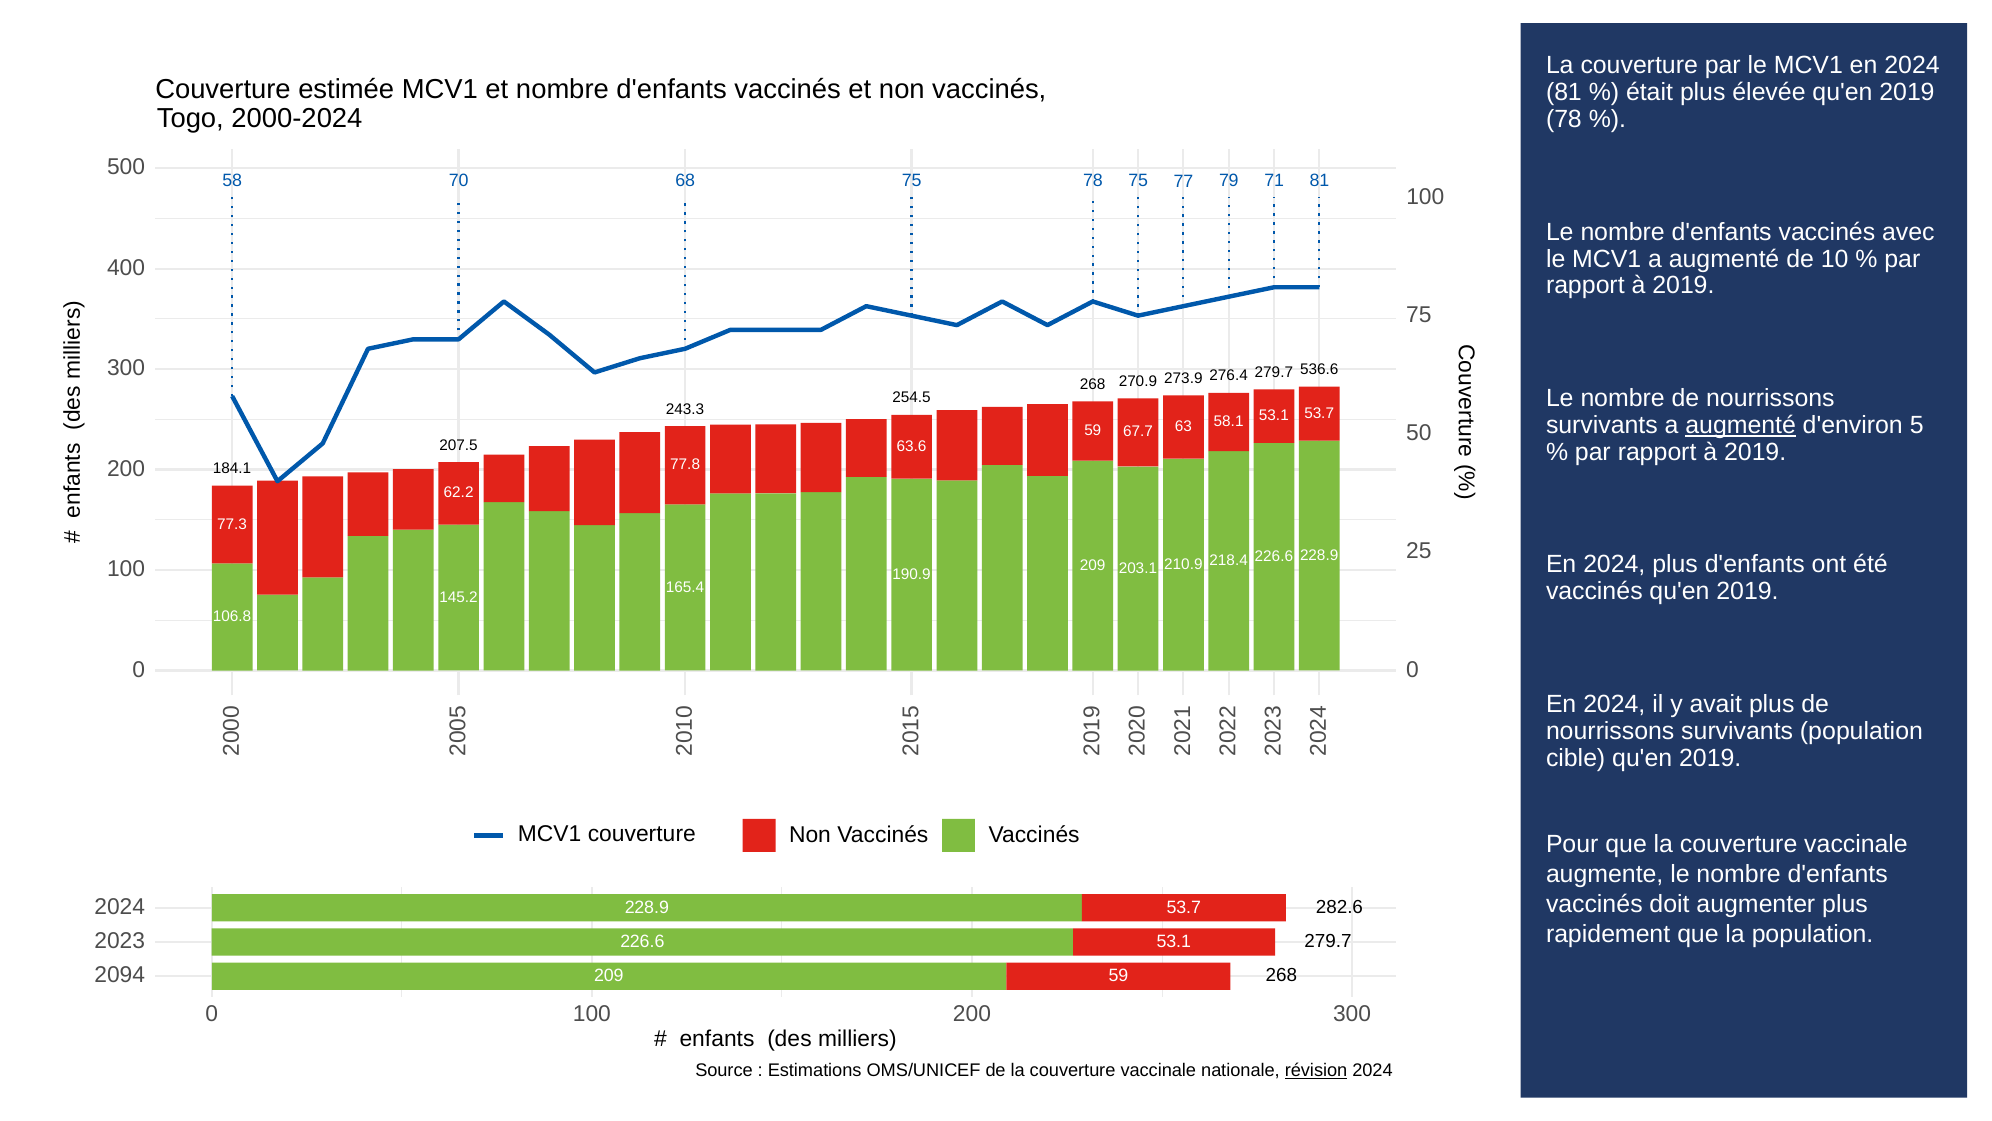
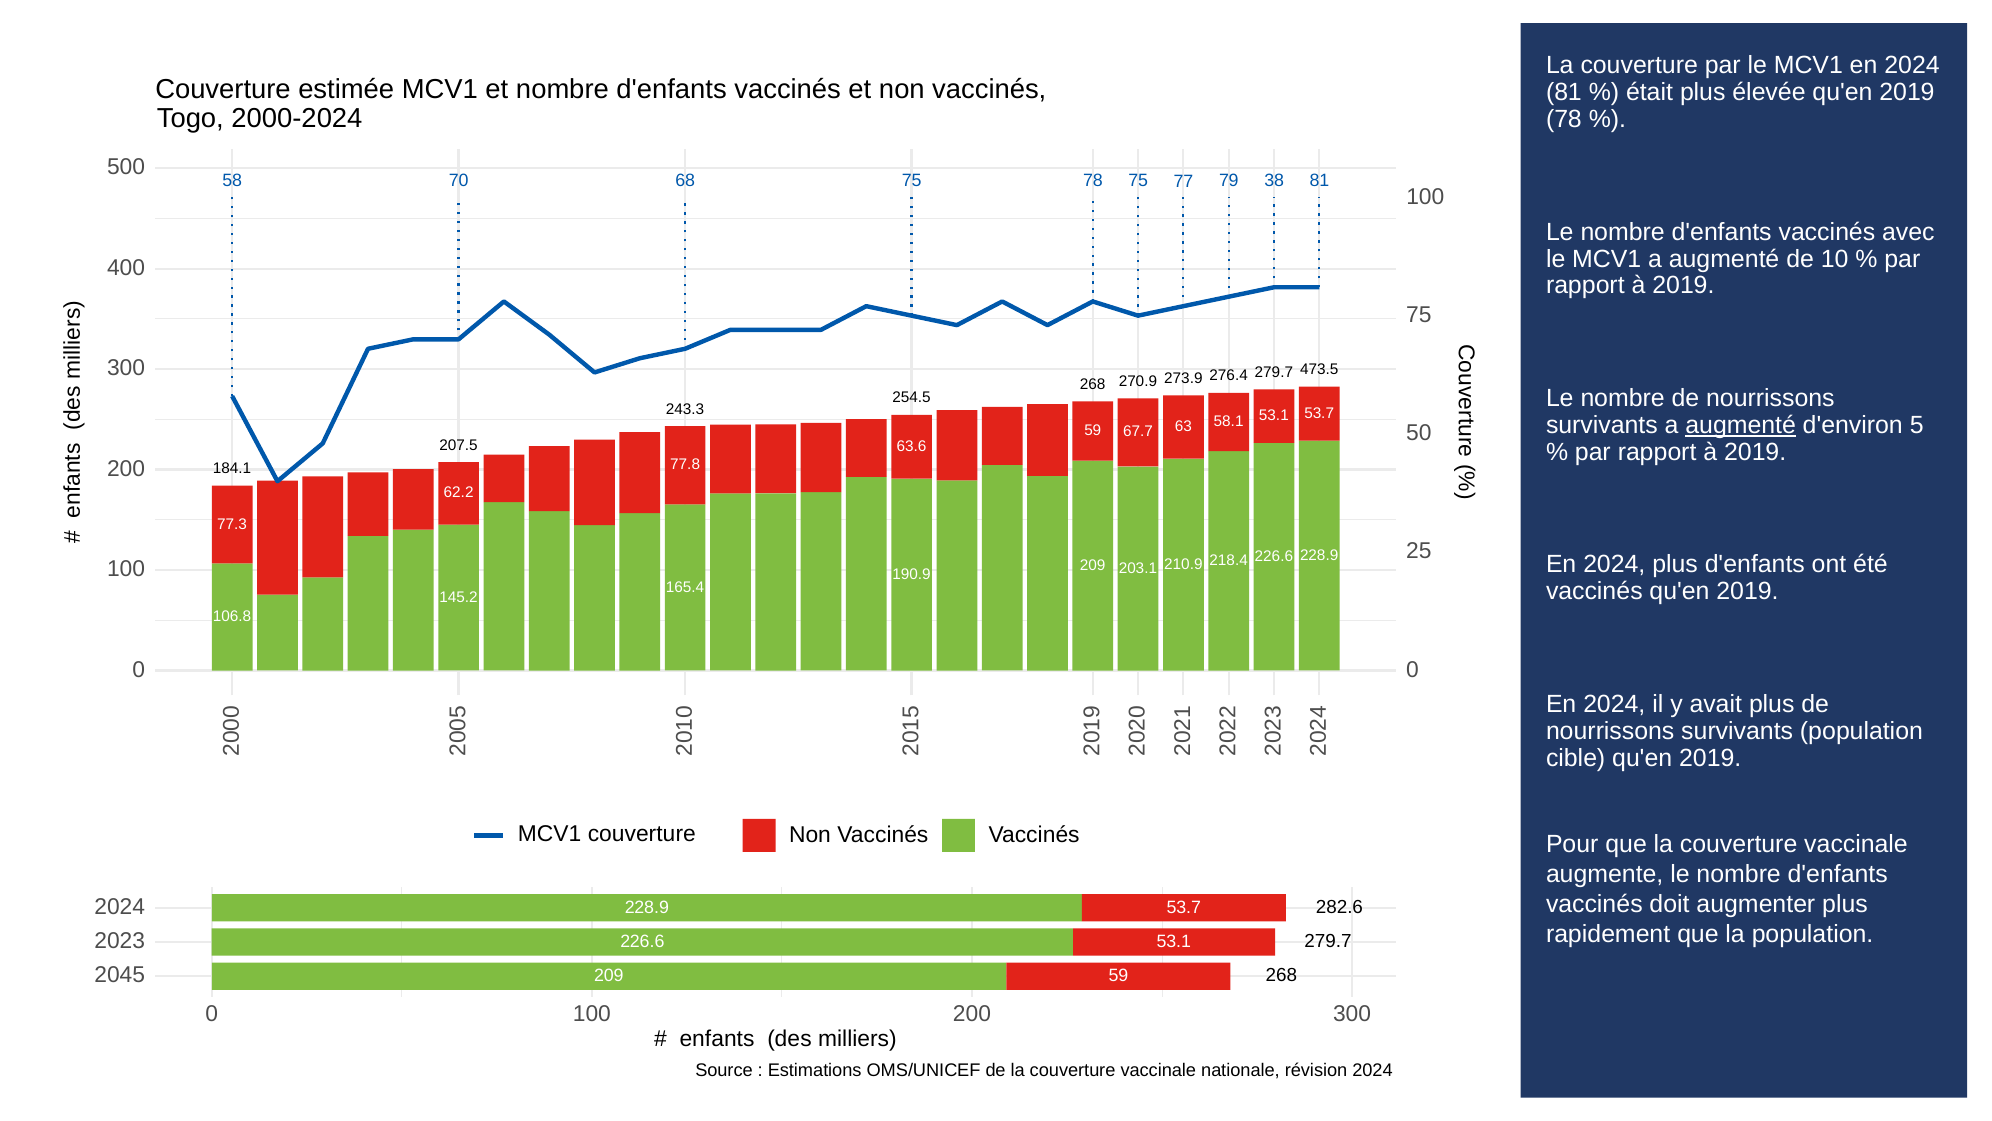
71: 71 -> 38
536.6: 536.6 -> 473.5
2094: 2094 -> 2045
révision underline: present -> none
